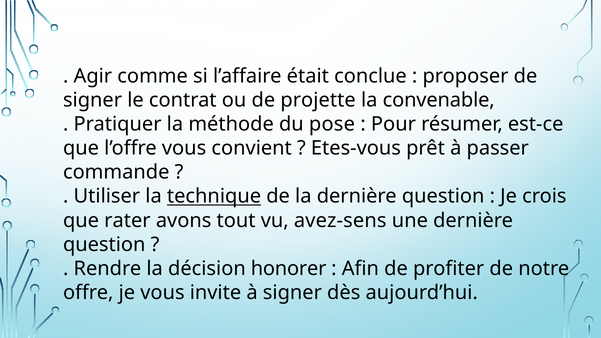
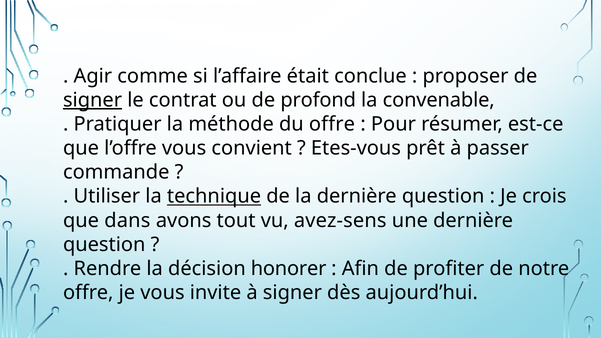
signer at (93, 100) underline: none -> present
projette: projette -> profond
du pose: pose -> offre
rater: rater -> dans
